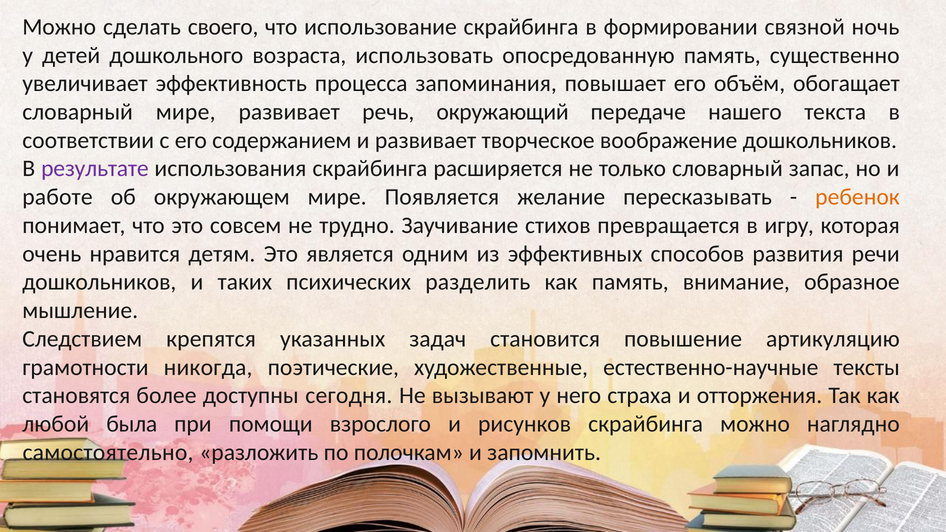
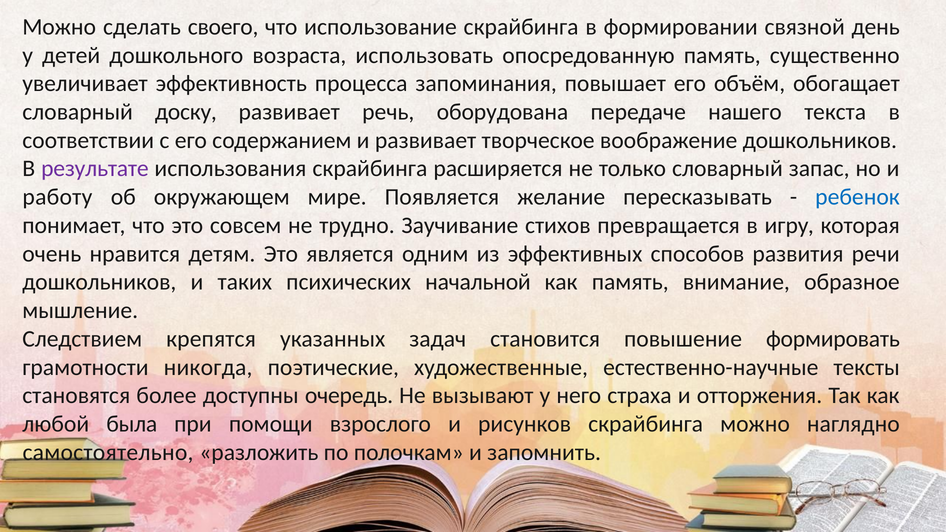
ночь: ночь -> день
словарный мире: мире -> доску
окружающий: окружающий -> оборудована
работе: работе -> работу
ребенок colour: orange -> blue
разделить: разделить -> начальной
артикуляцию: артикуляцию -> формировать
сегодня: сегодня -> очередь
